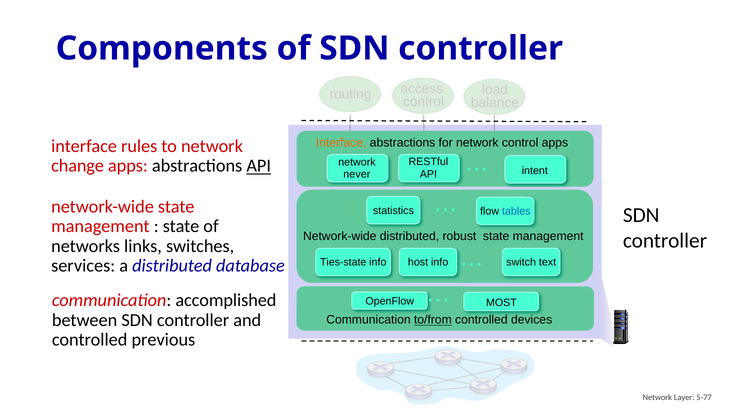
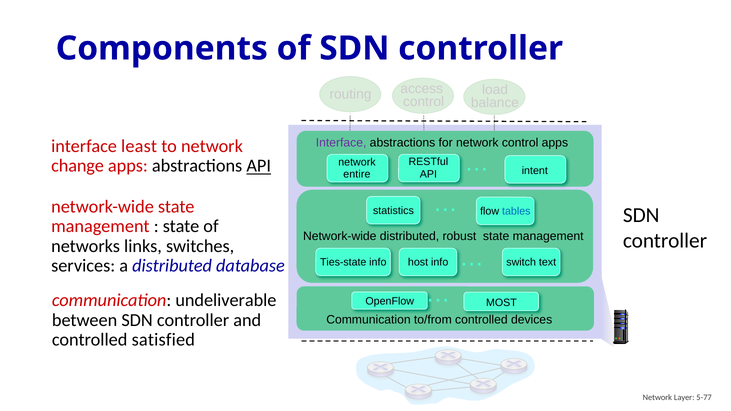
Interface at (341, 143) colour: orange -> purple
rules: rules -> least
never: never -> entire
accomplished: accomplished -> undeliverable
to/from underline: present -> none
previous: previous -> satisfied
